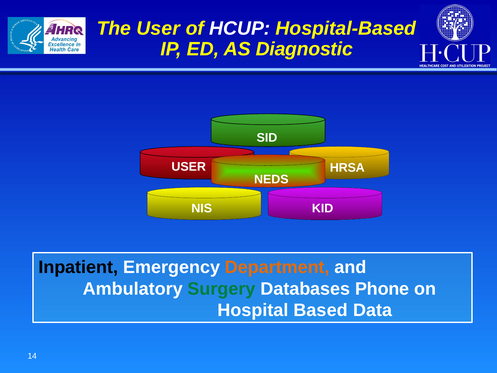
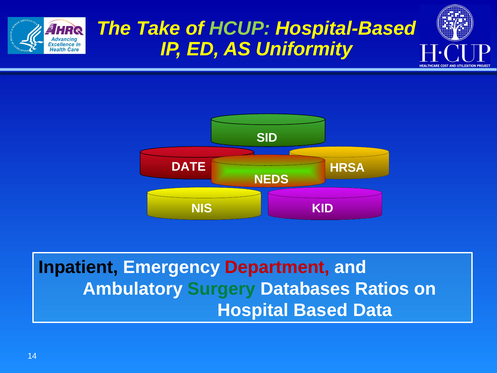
The User: User -> Take
HCUP colour: white -> light green
Diagnostic: Diagnostic -> Uniformity
USER at (189, 167): USER -> DATE
Department colour: orange -> red
Phone: Phone -> Ratios
